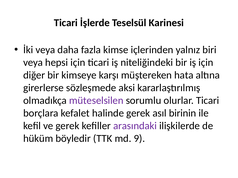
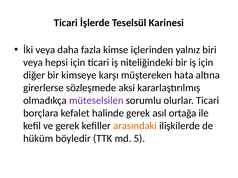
birinin: birinin -> ortağa
arasındaki colour: purple -> orange
9: 9 -> 5
